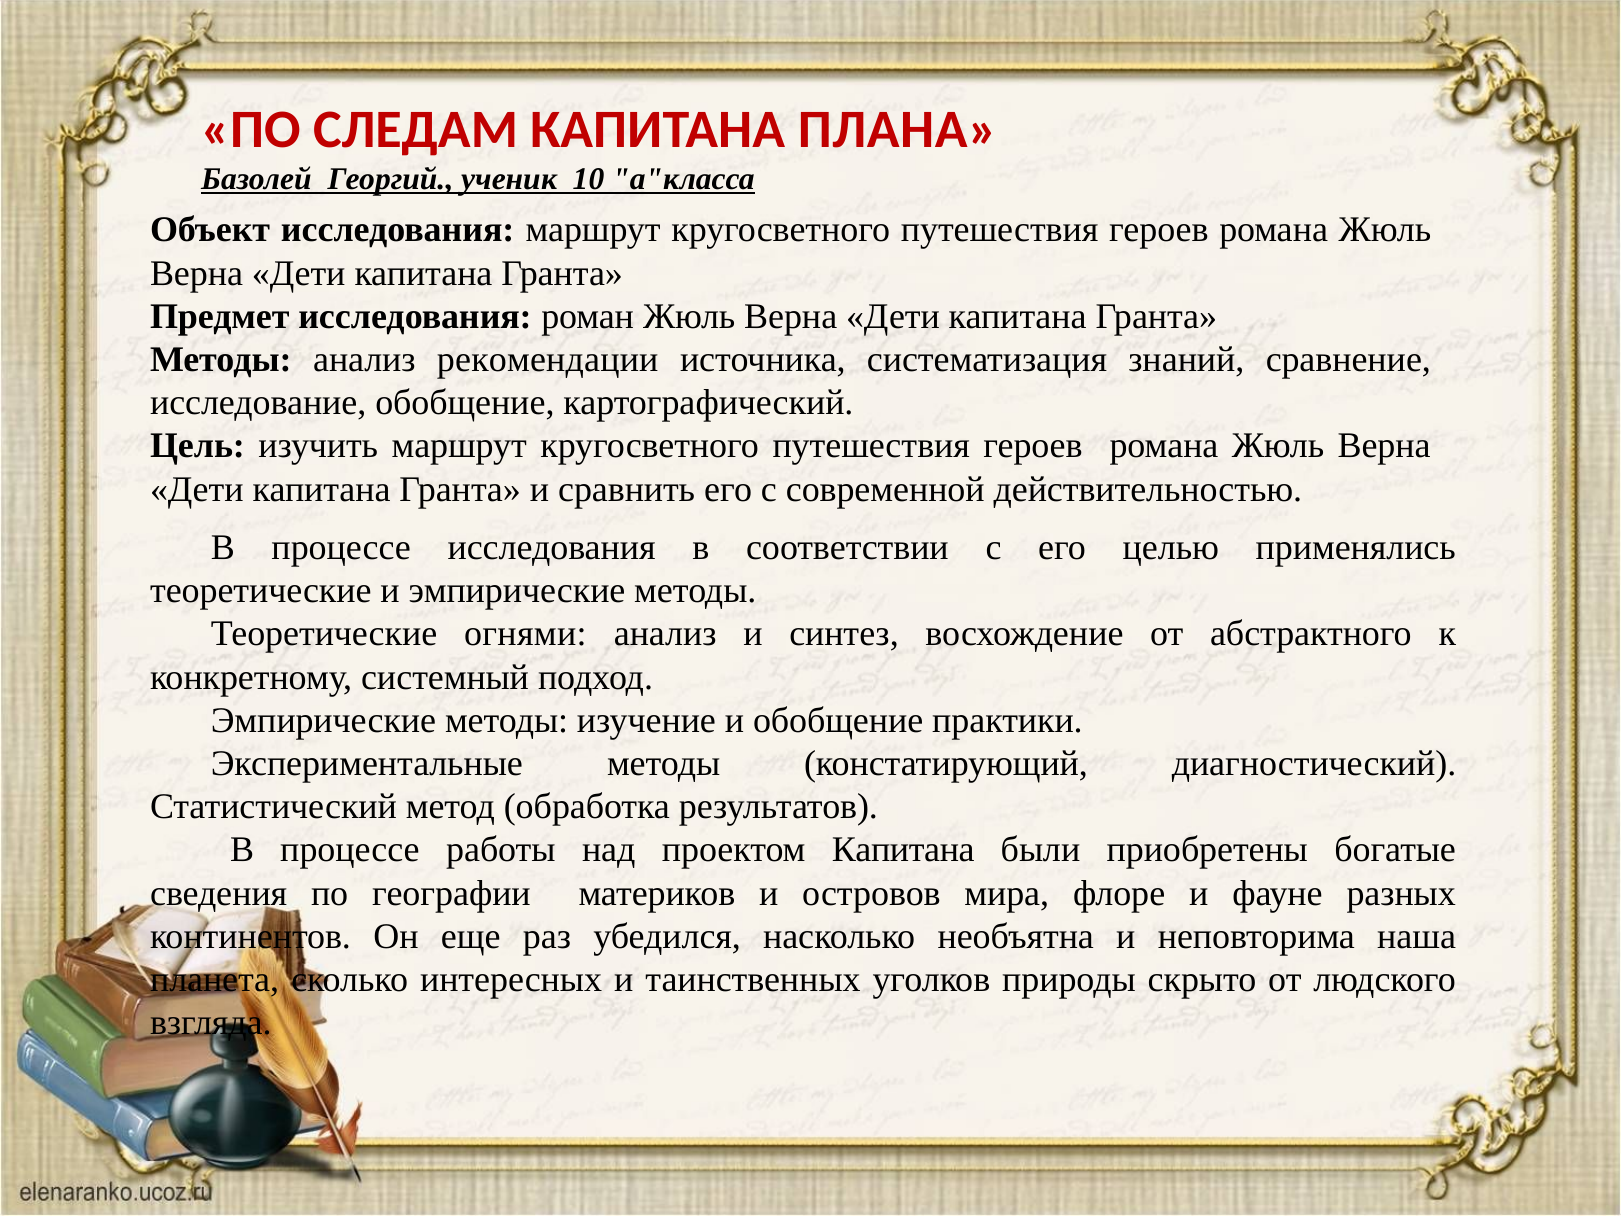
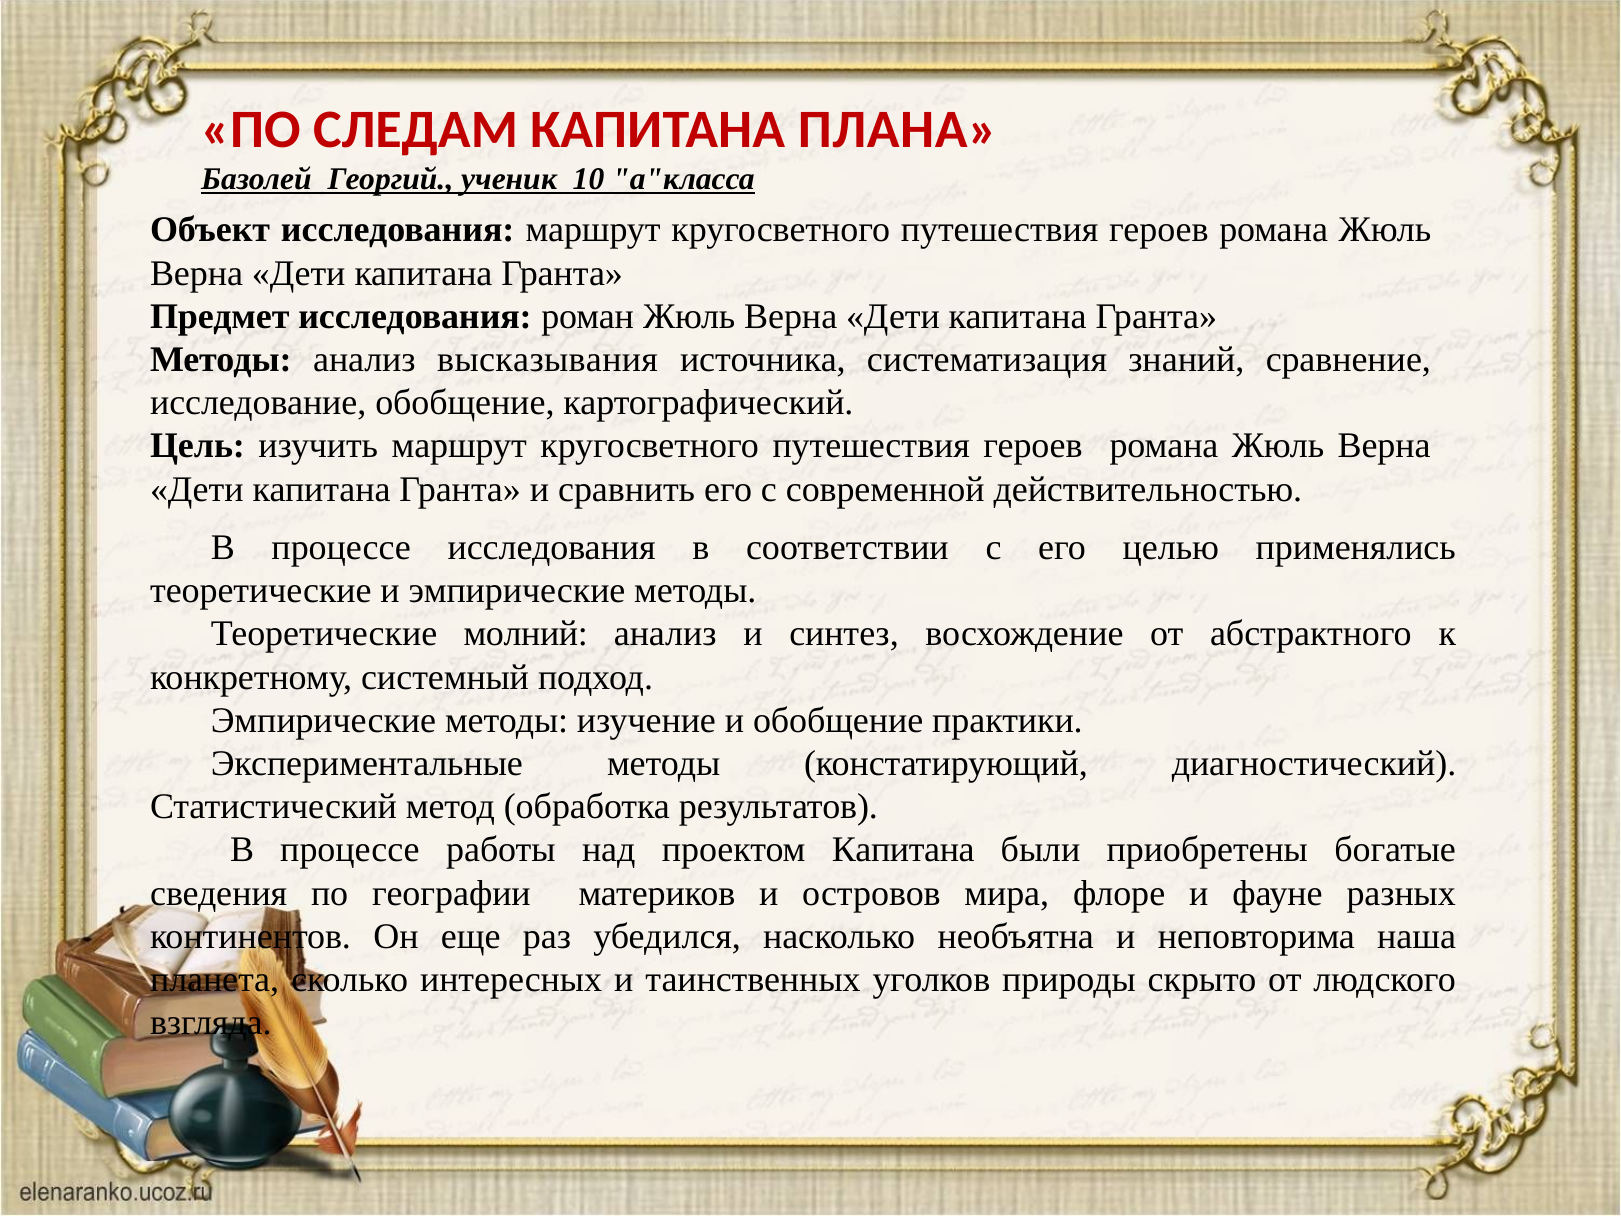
рекомендации: рекомендации -> высказывания
огнями: огнями -> молний
